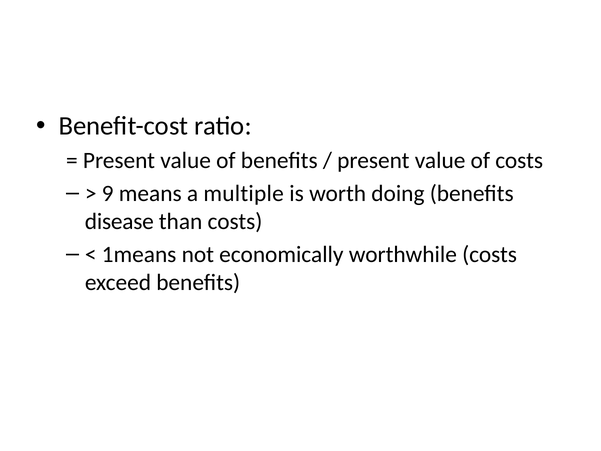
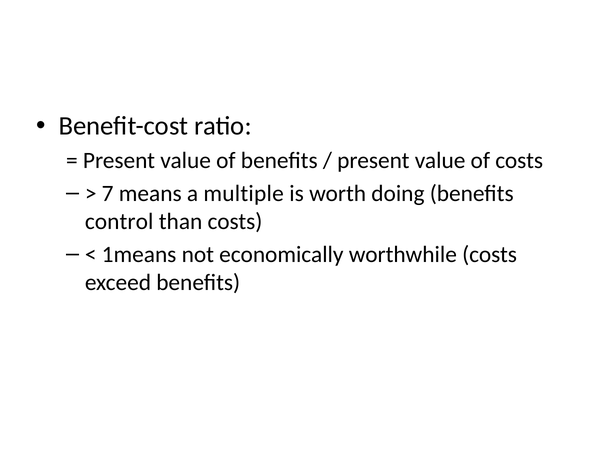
9: 9 -> 7
disease: disease -> control
